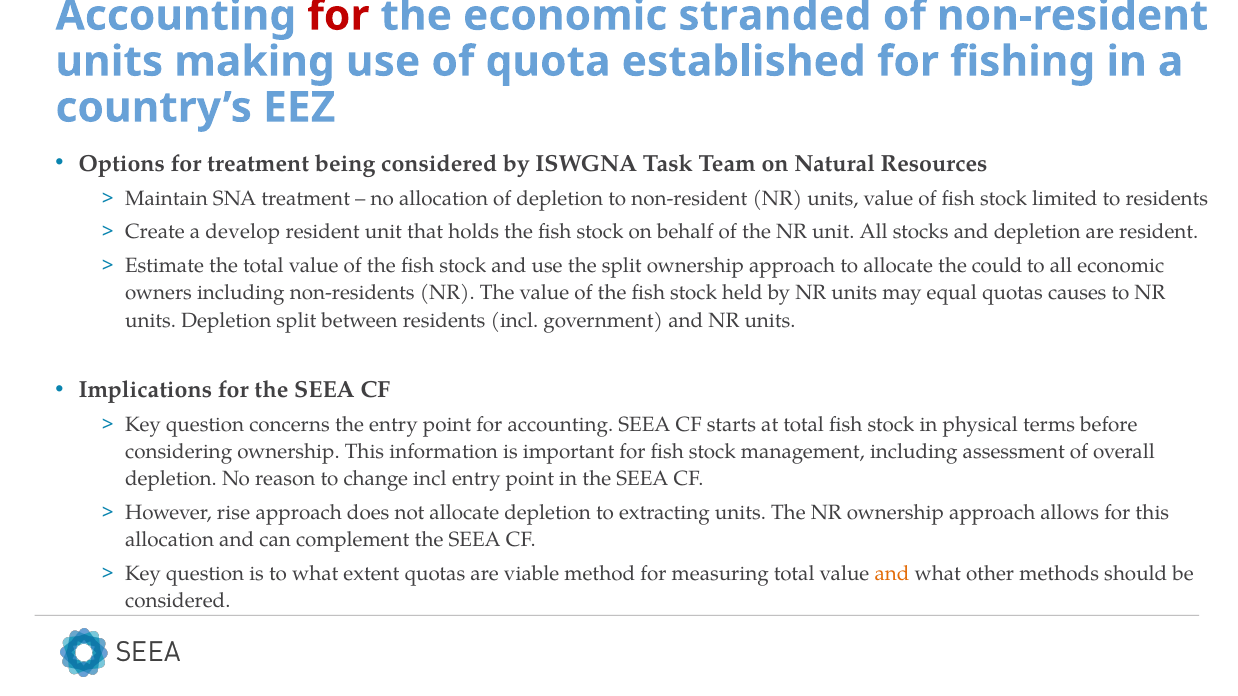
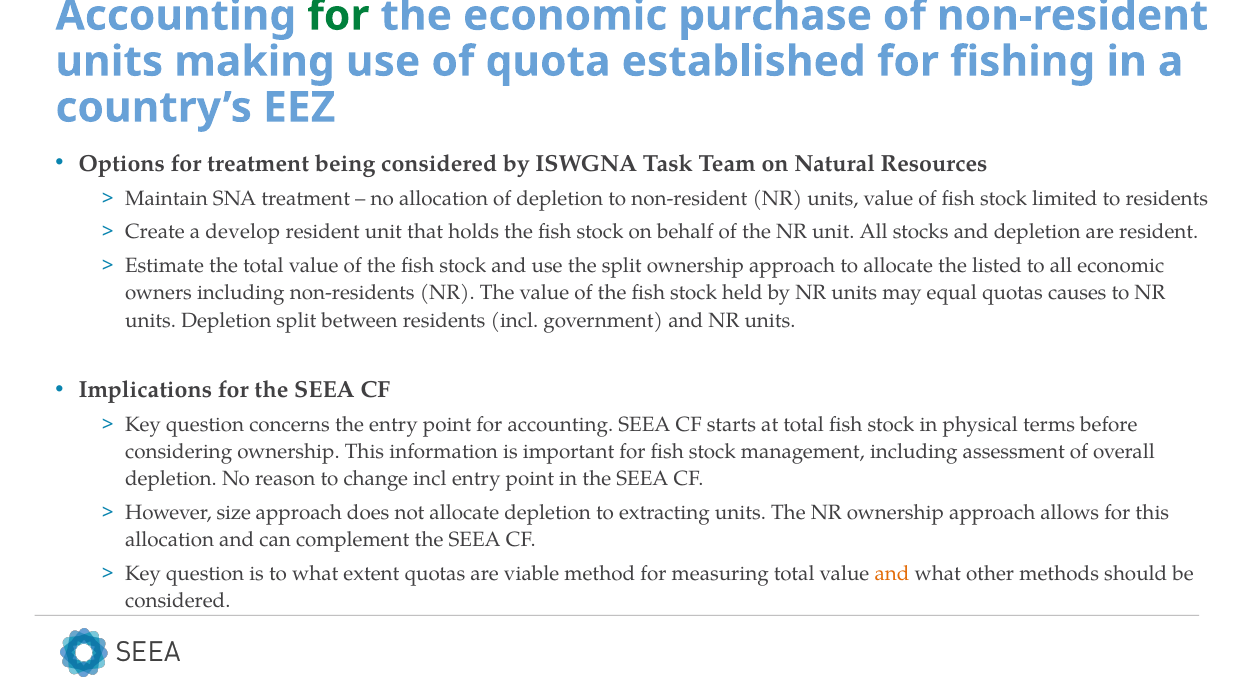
for at (338, 16) colour: red -> green
stranded: stranded -> purchase
could: could -> listed
rise: rise -> size
